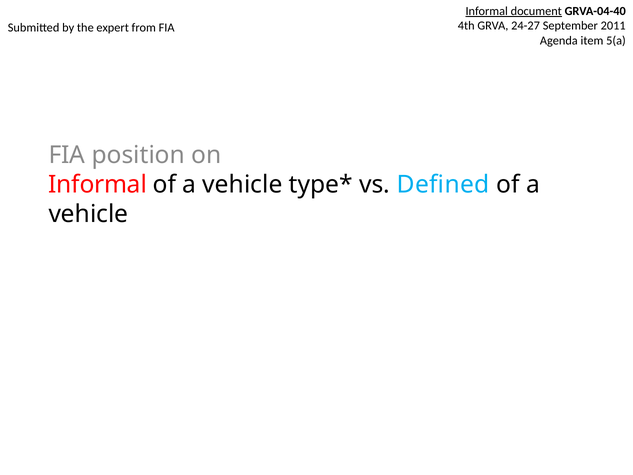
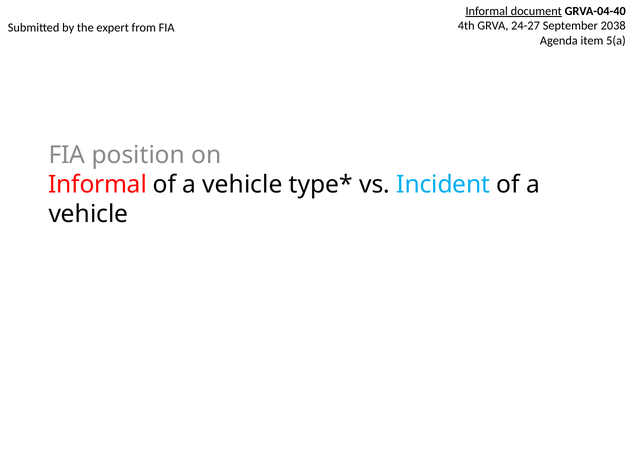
2011: 2011 -> 2038
Defined: Defined -> Incident
